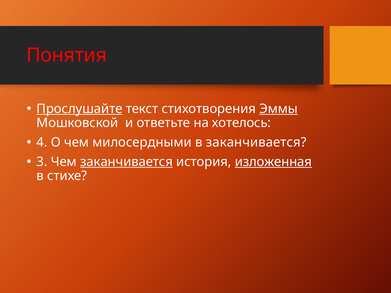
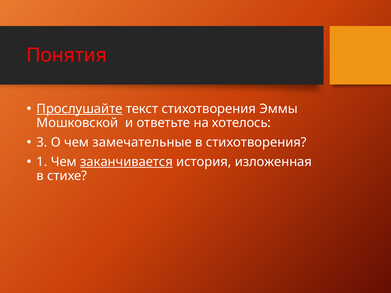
Эммы underline: present -> none
4: 4 -> 3
милосердными: милосердными -> замечательные
в заканчивается: заканчивается -> стихотворения
3: 3 -> 1
изложенная underline: present -> none
